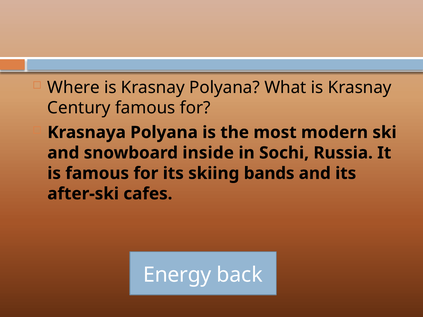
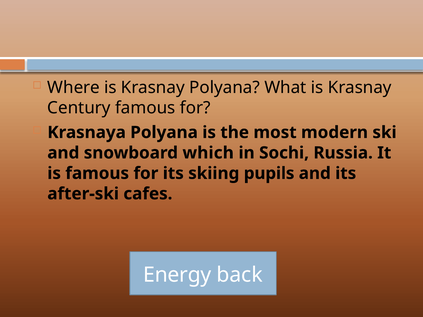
inside: inside -> which
bands: bands -> pupils
